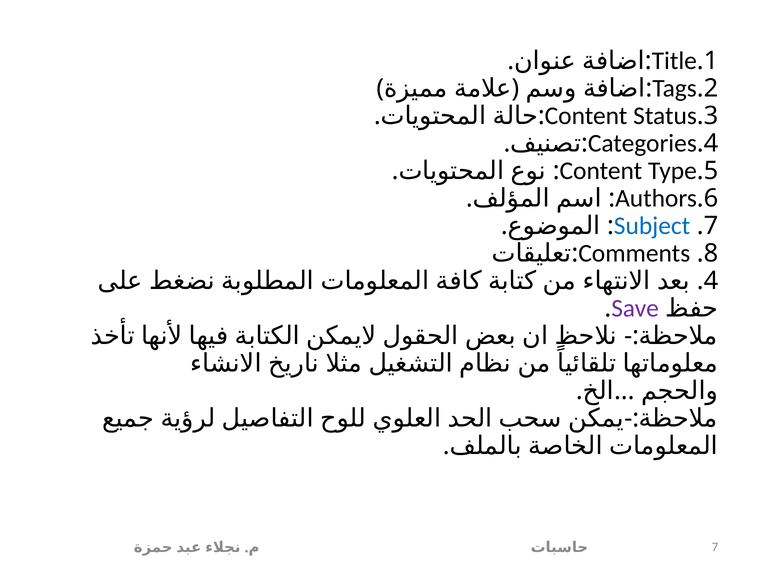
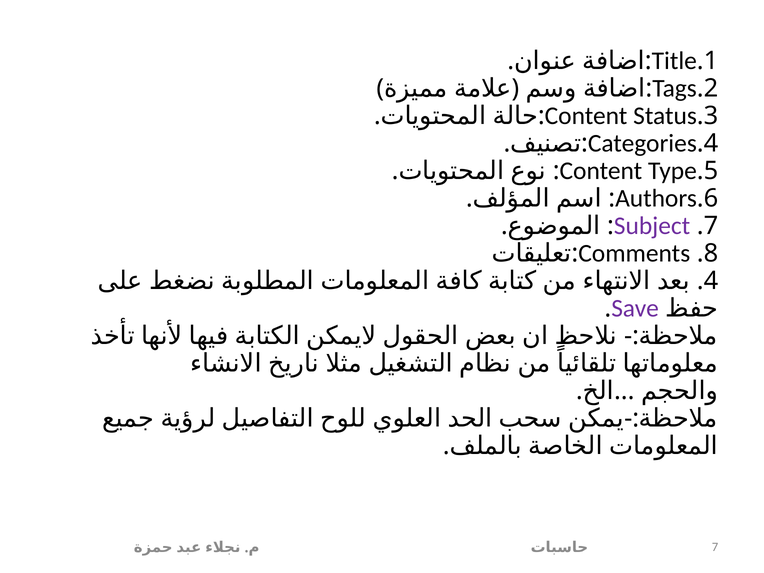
Subject colour: blue -> purple
